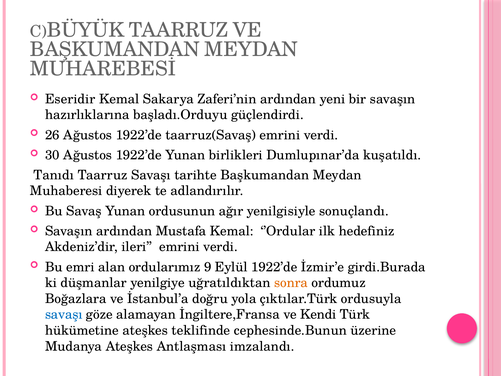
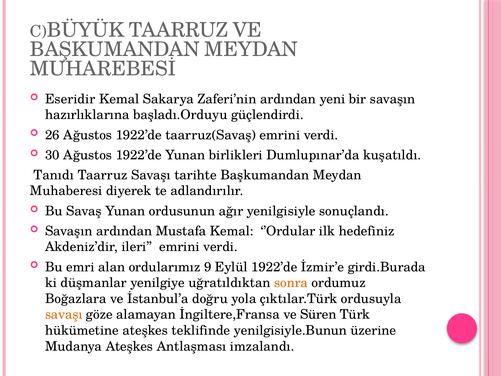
savaşı at (64, 314) colour: blue -> orange
Kendi: Kendi -> Süren
cephesinde.Bunun: cephesinde.Bunun -> yenilgisiyle.Bunun
